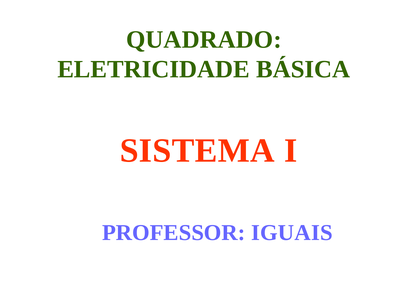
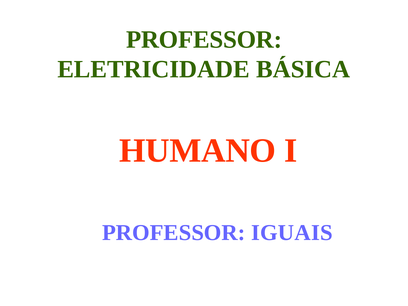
QUADRADO at (204, 39): QUADRADO -> PROFESSOR
SISTEMA: SISTEMA -> HUMANO
